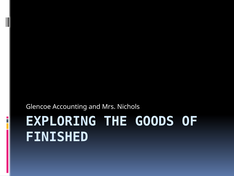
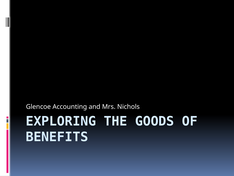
FINISHED: FINISHED -> BENEFITS
